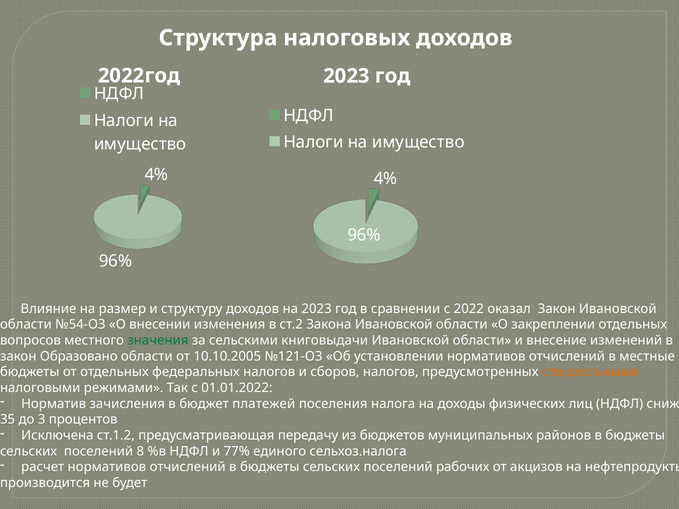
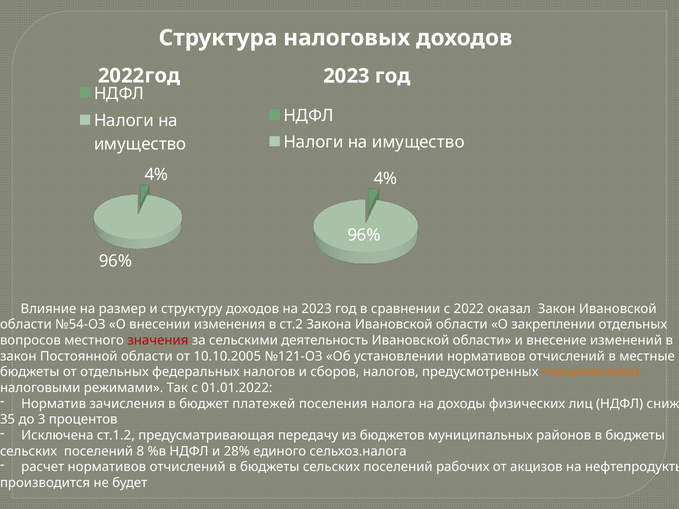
значения colour: green -> red
книговыдачи: книговыдачи -> деятельность
Образовано: Образовано -> Постоянной
77%: 77% -> 28%
